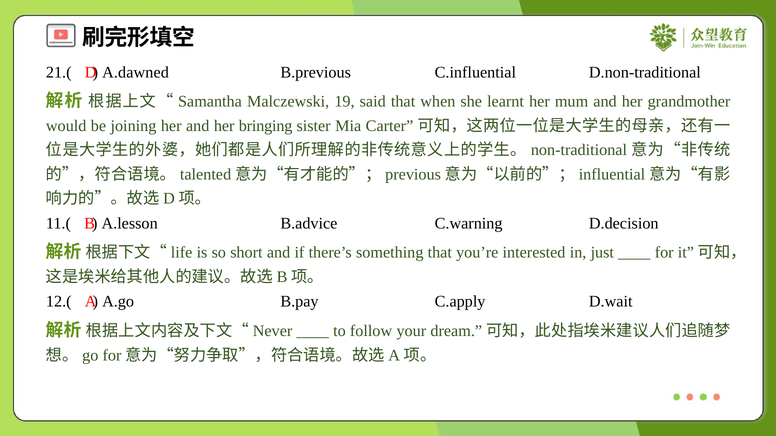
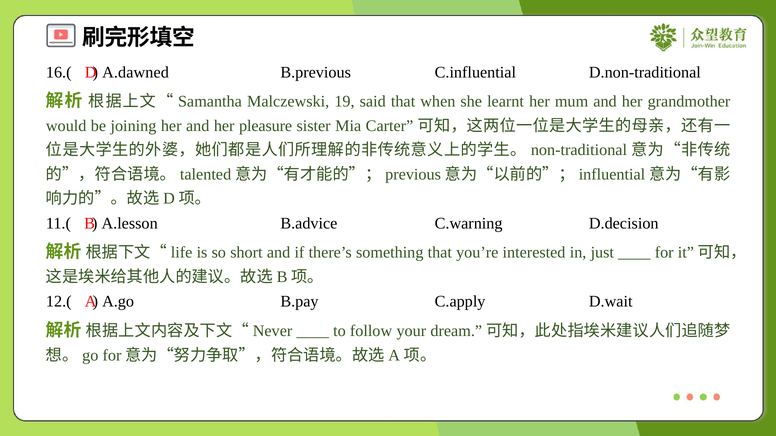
21.(: 21.( -> 16.(
bringing: bringing -> pleasure
